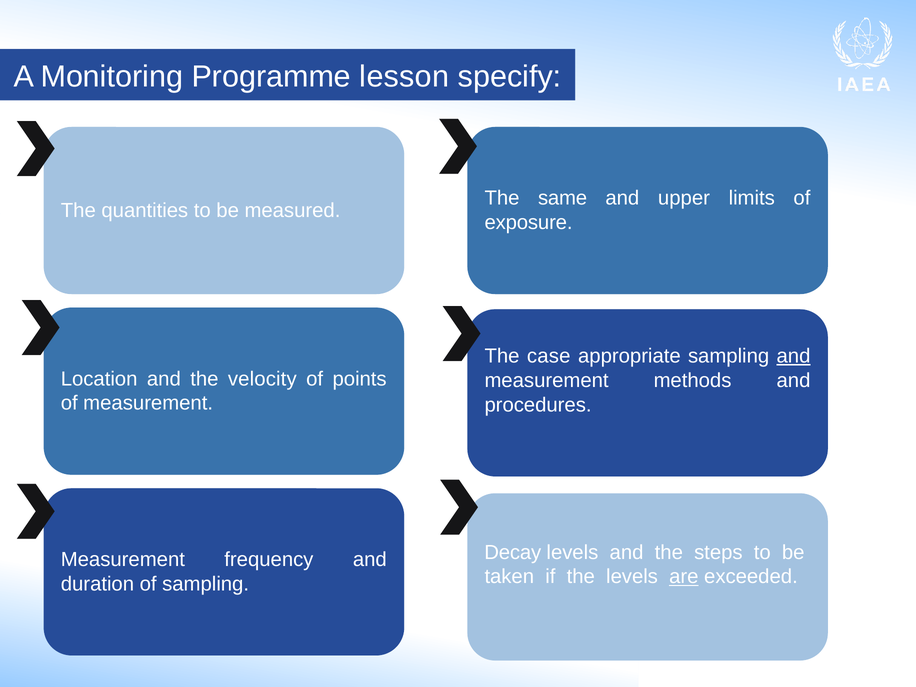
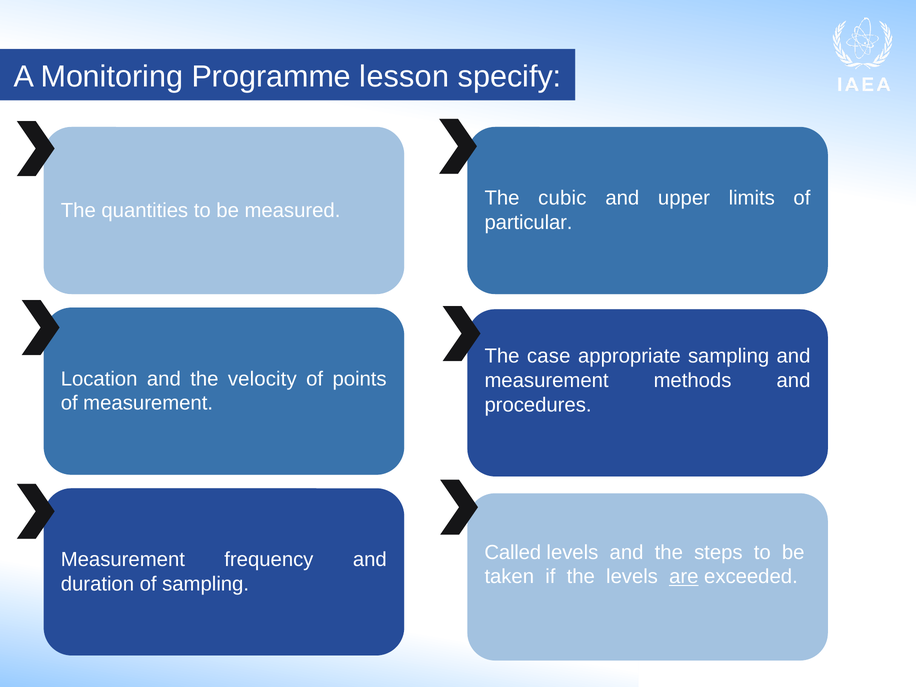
same: same -> cubic
exposure: exposure -> particular
and at (793, 356) underline: present -> none
Decay: Decay -> Called
